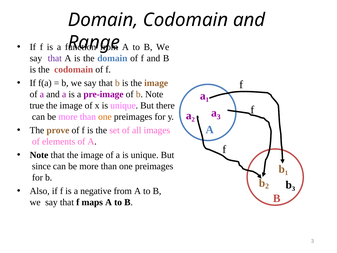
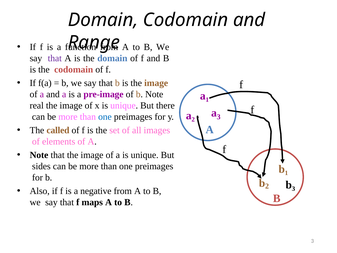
true: true -> real
one at (105, 117) colour: orange -> blue
prove: prove -> called
since: since -> sides
